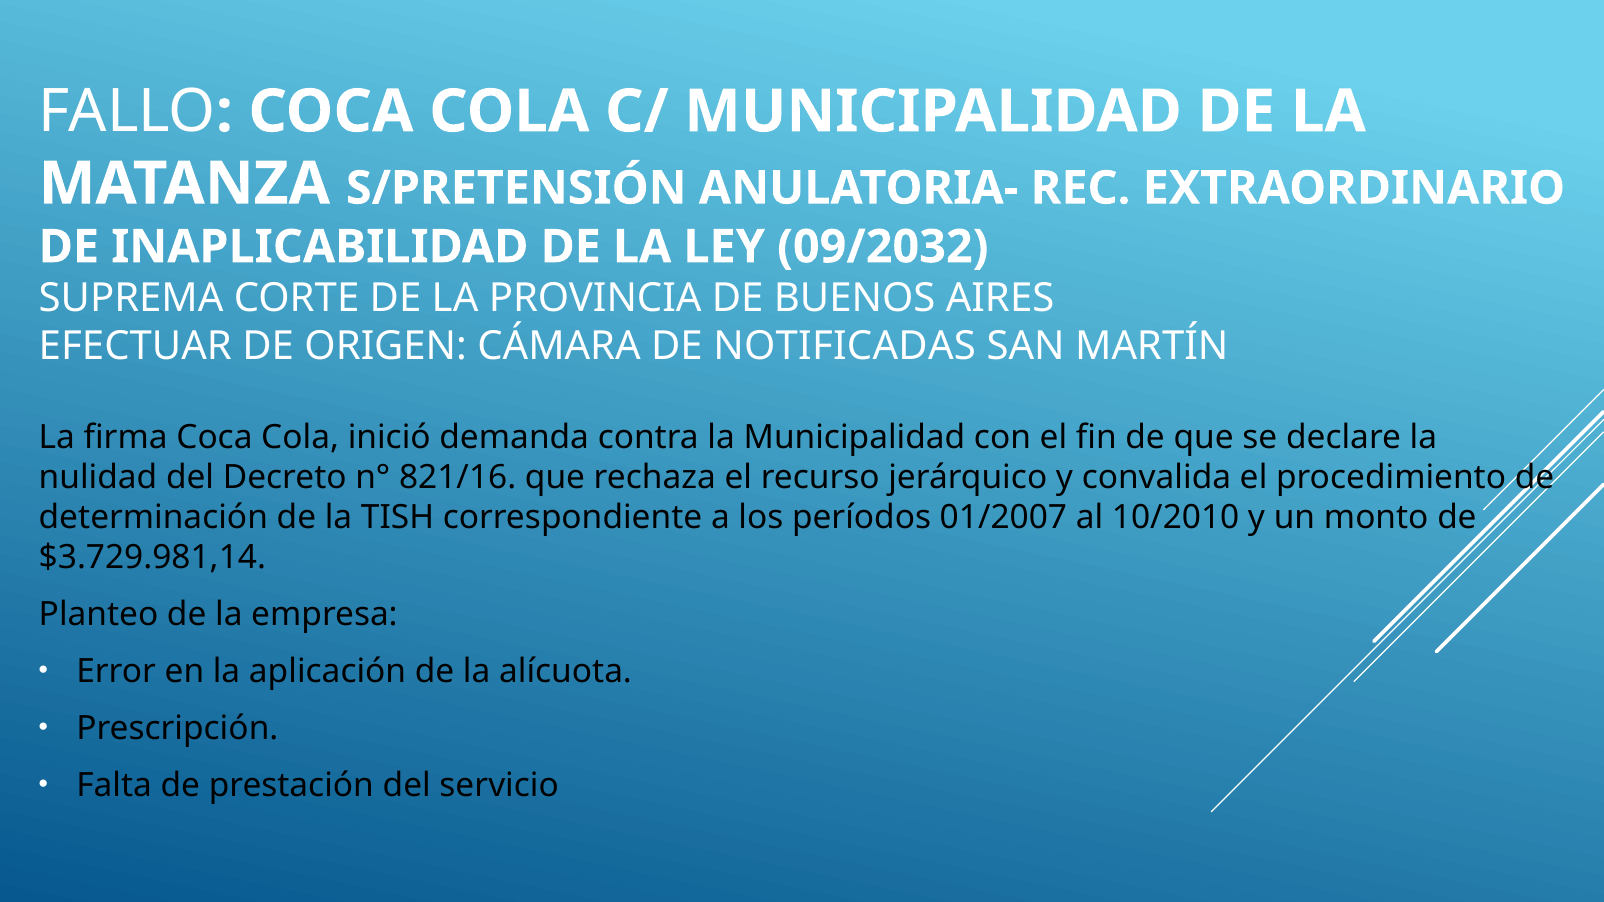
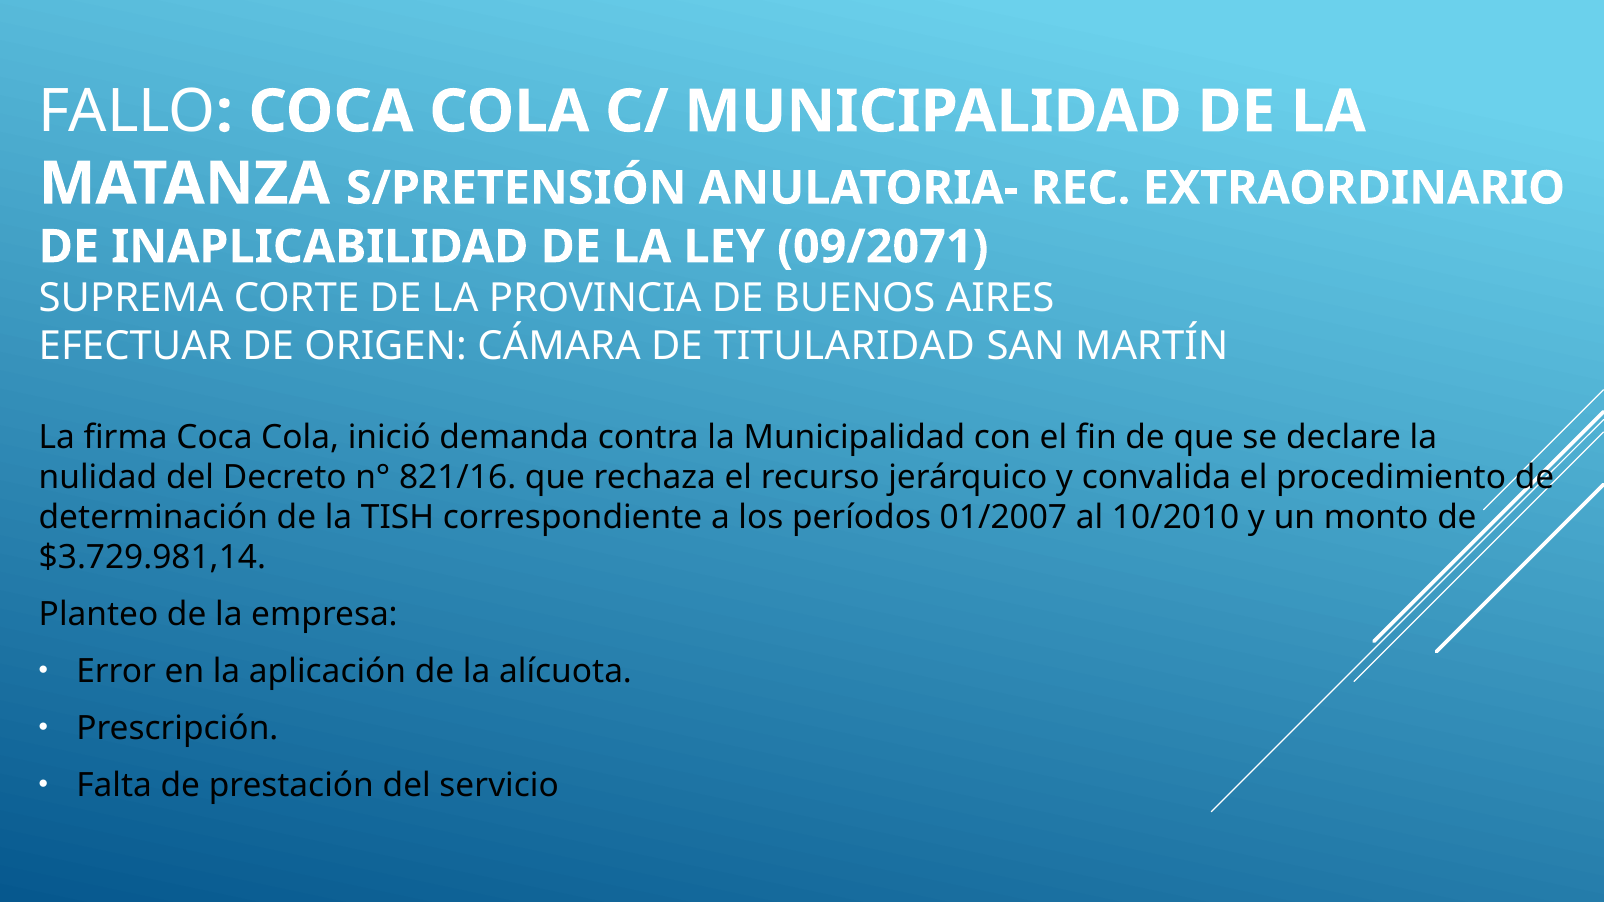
09/2032: 09/2032 -> 09/2071
NOTIFICADAS: NOTIFICADAS -> TITULARIDAD
